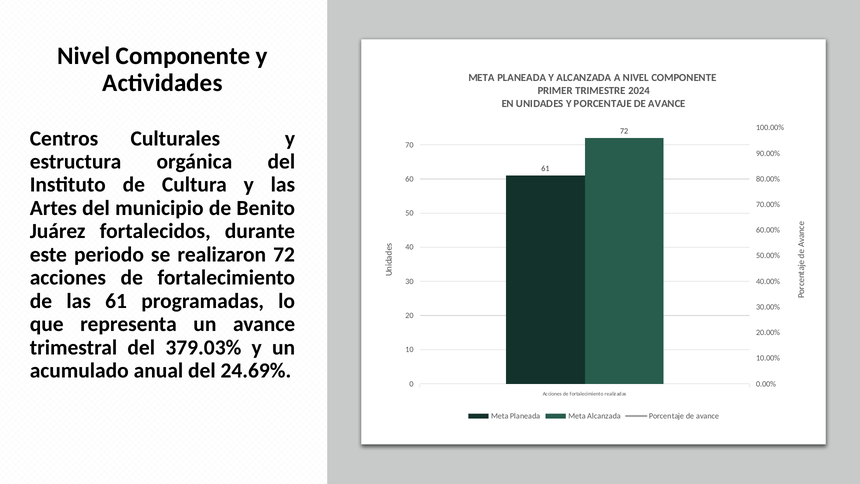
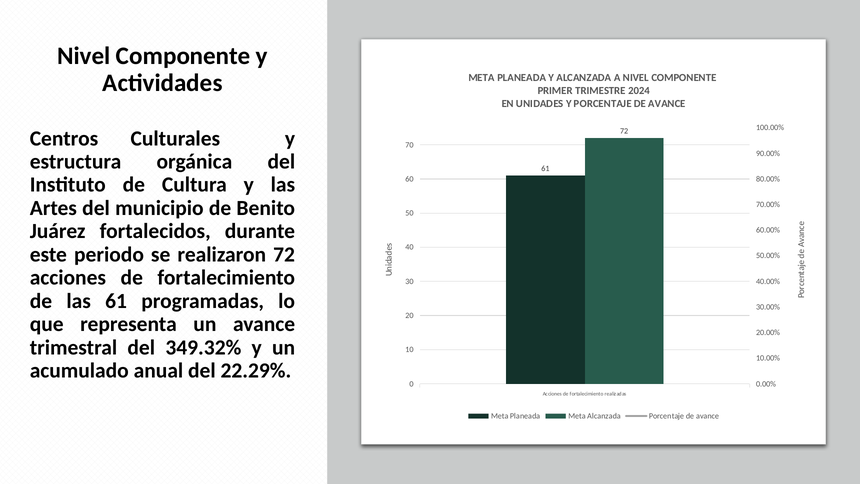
379.03%: 379.03% -> 349.32%
24.69%: 24.69% -> 22.29%
